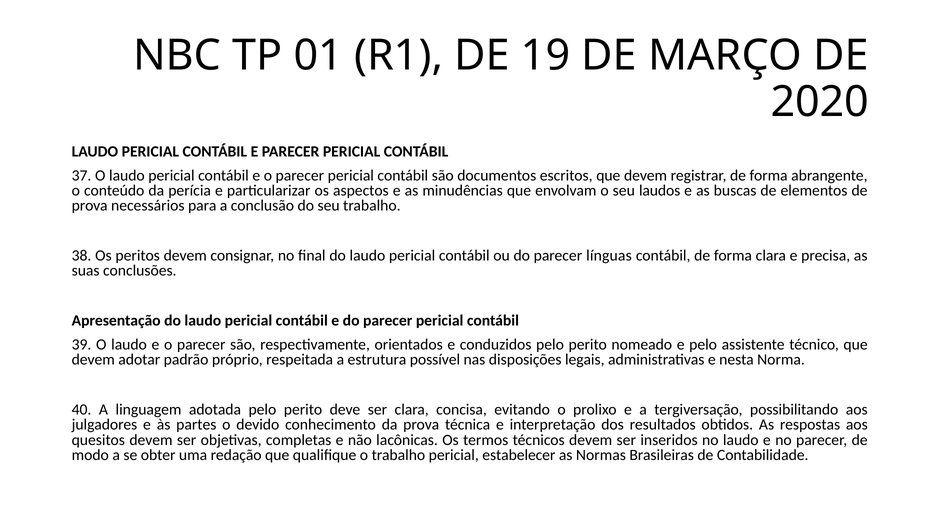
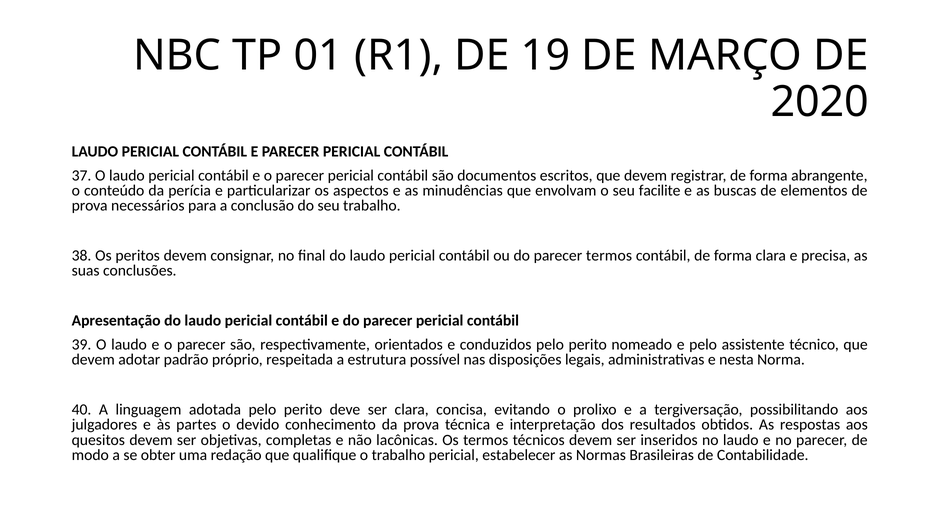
laudos: laudos -> facilite
parecer línguas: línguas -> termos
